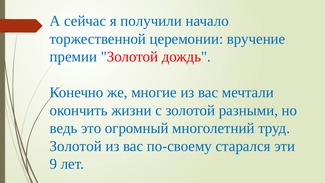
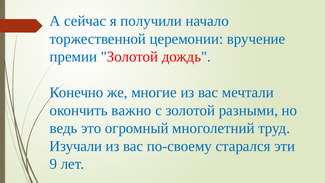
жизни: жизни -> важно
Золотой at (76, 146): Золотой -> Изучали
